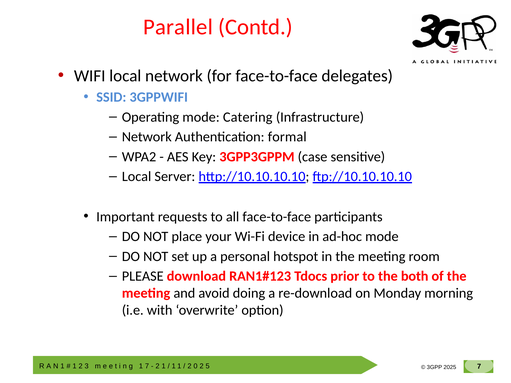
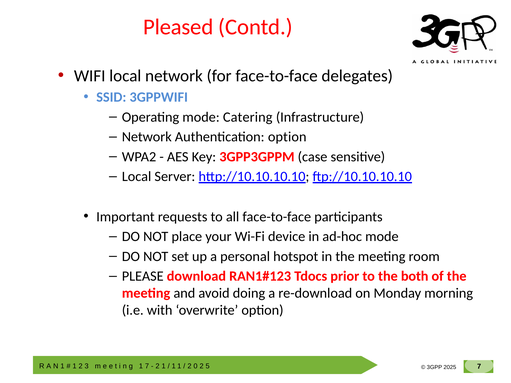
Parallel: Parallel -> Pleased
Authentication formal: formal -> option
